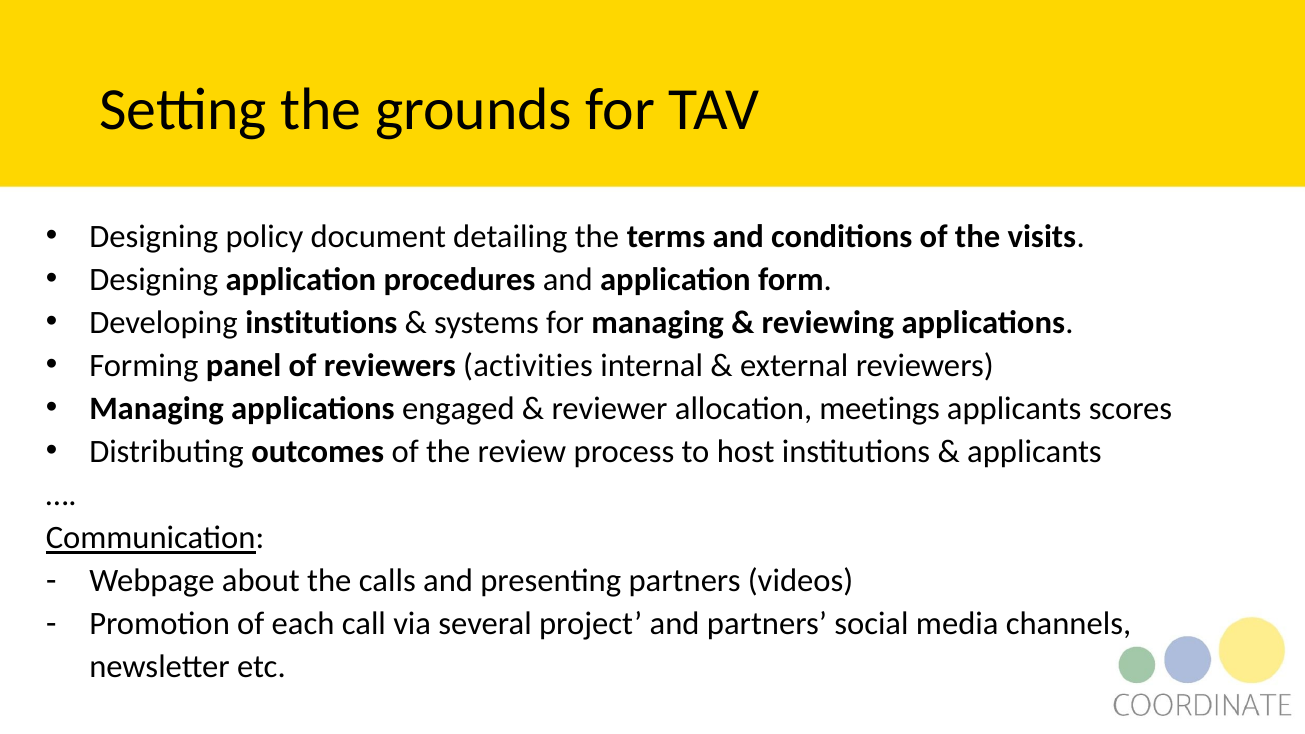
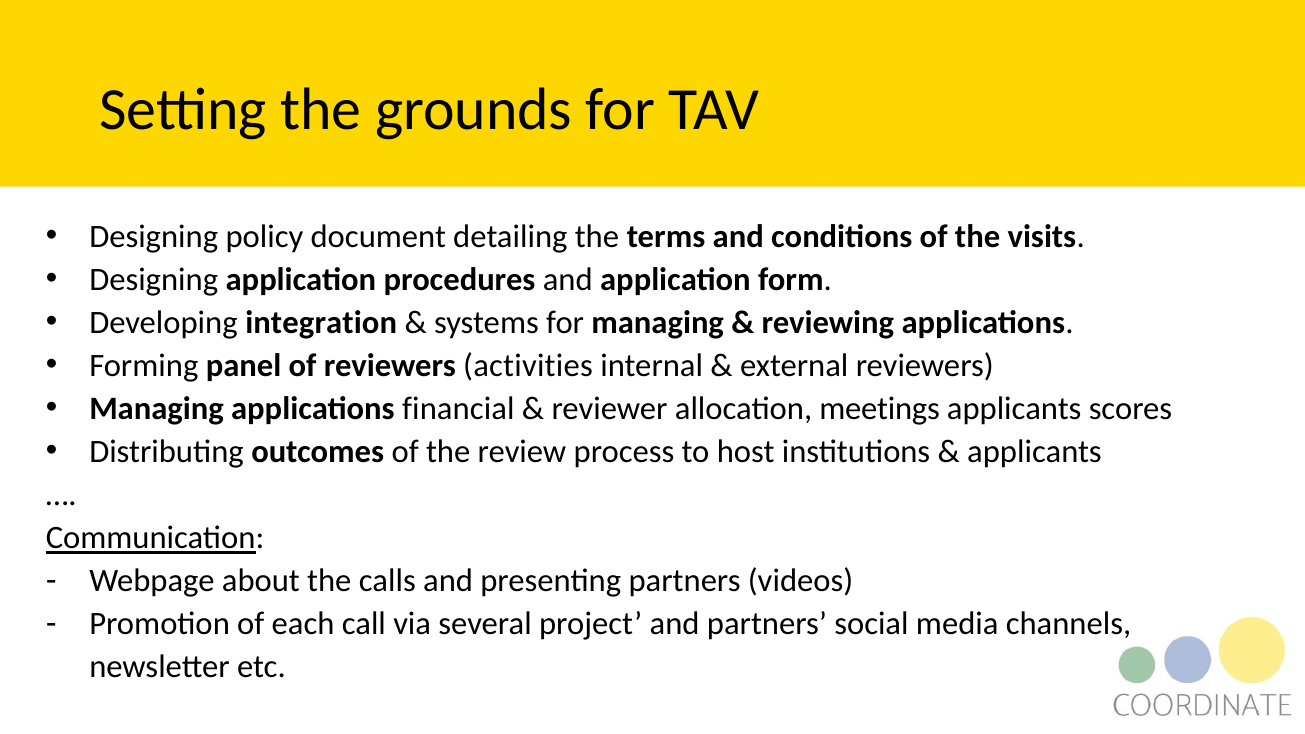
Developing institutions: institutions -> integration
engaged: engaged -> financial
